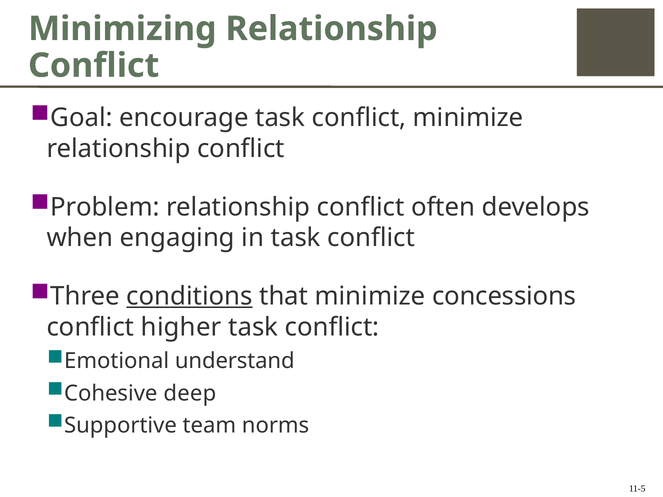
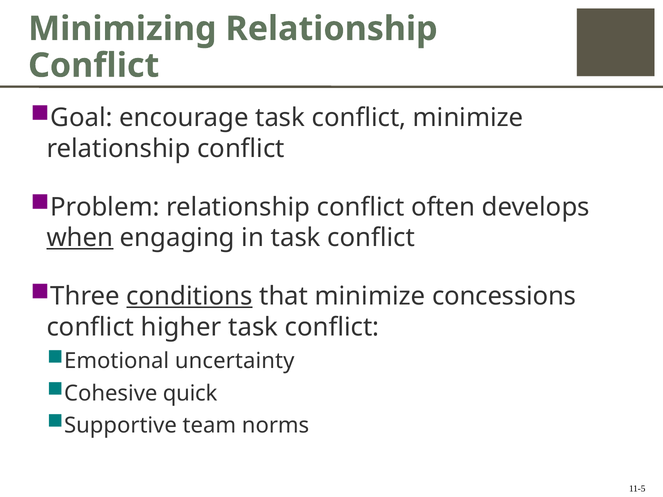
when underline: none -> present
understand: understand -> uncertainty
deep: deep -> quick
